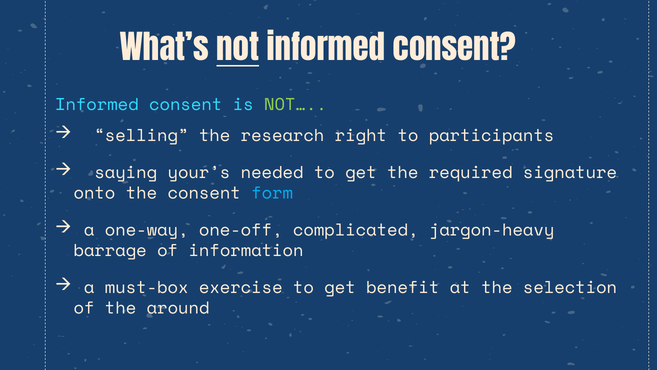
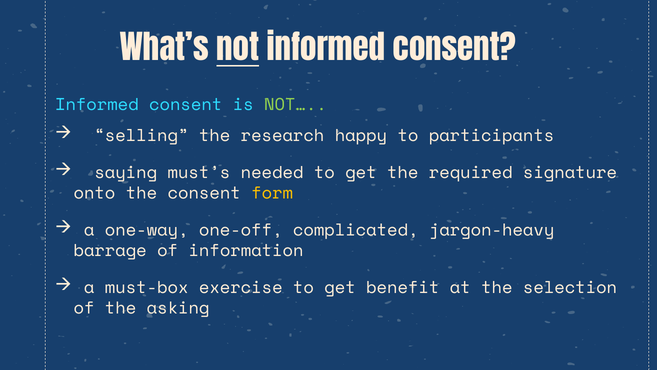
right: right -> happy
your’s: your’s -> must’s
form colour: light blue -> yellow
around: around -> asking
